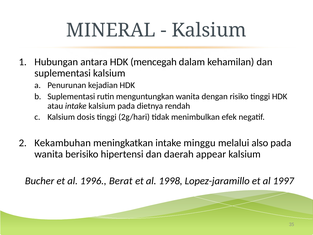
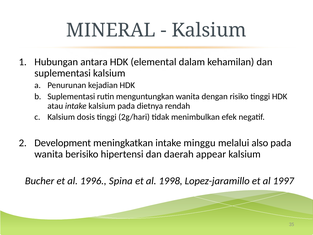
mencegah: mencegah -> elemental
Kekambuhan: Kekambuhan -> Development
Berat: Berat -> Spina
